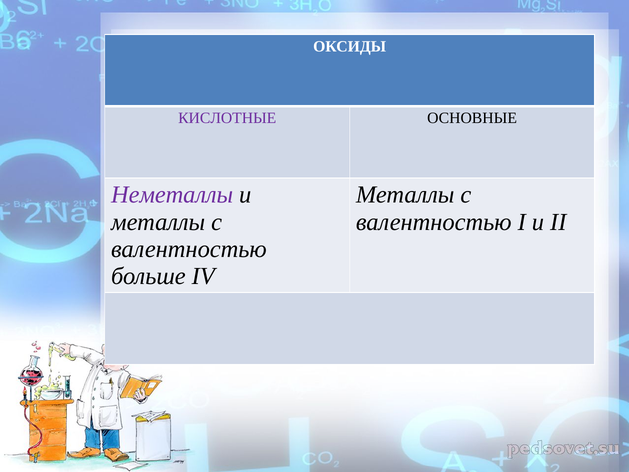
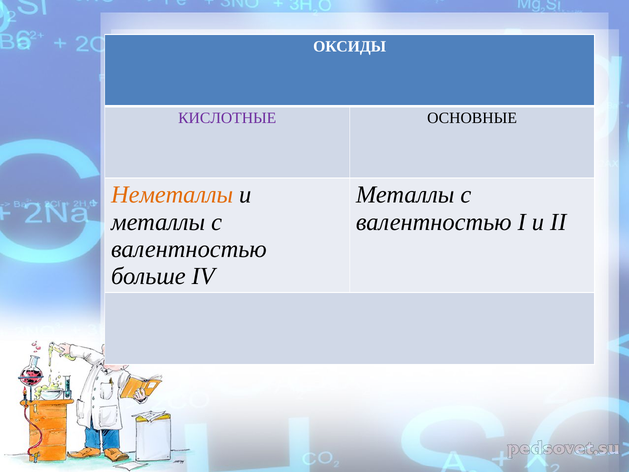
Неметаллы colour: purple -> orange
